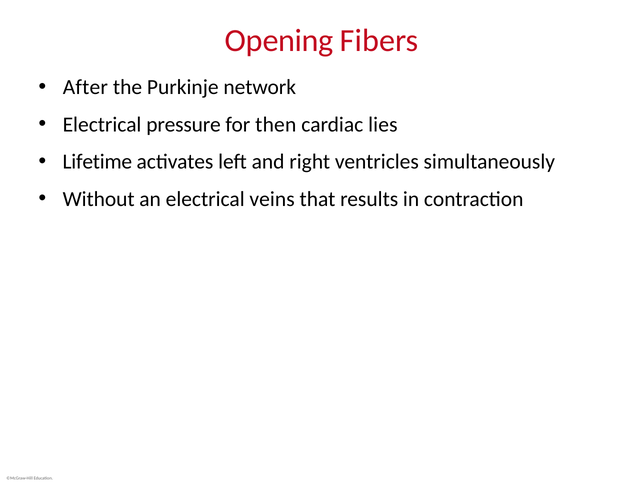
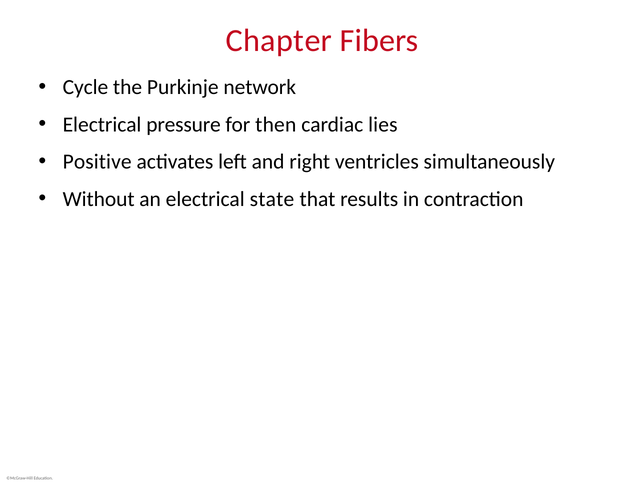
Opening: Opening -> Chapter
After: After -> Cycle
Lifetime: Lifetime -> Positive
veins: veins -> state
